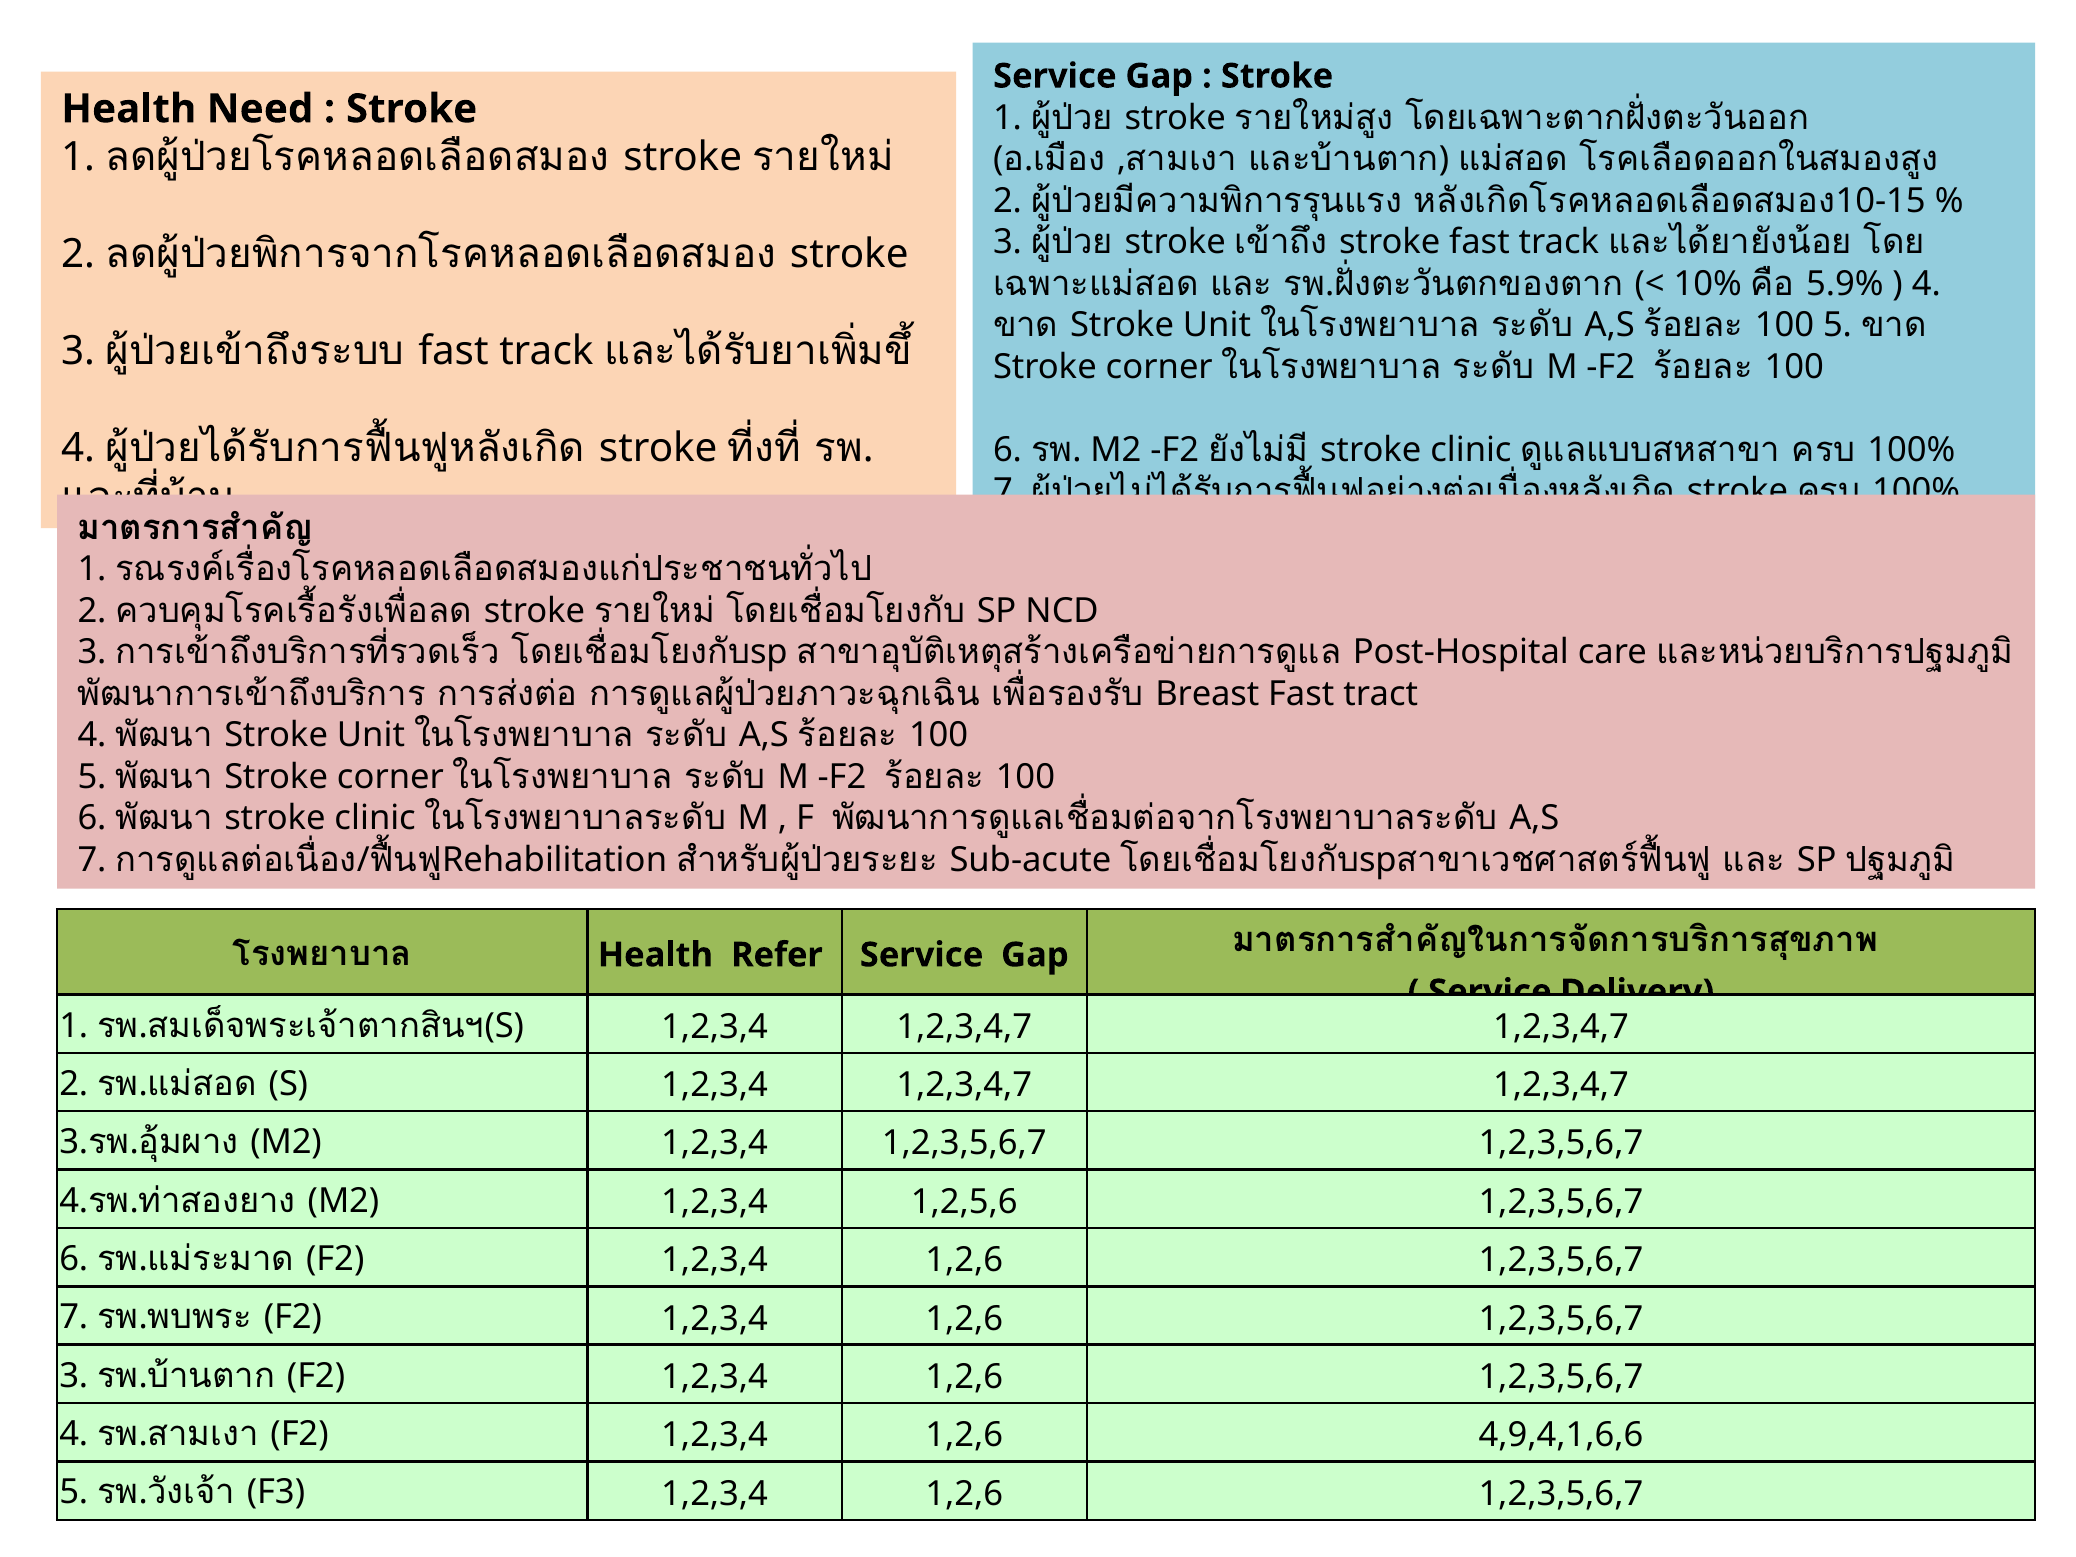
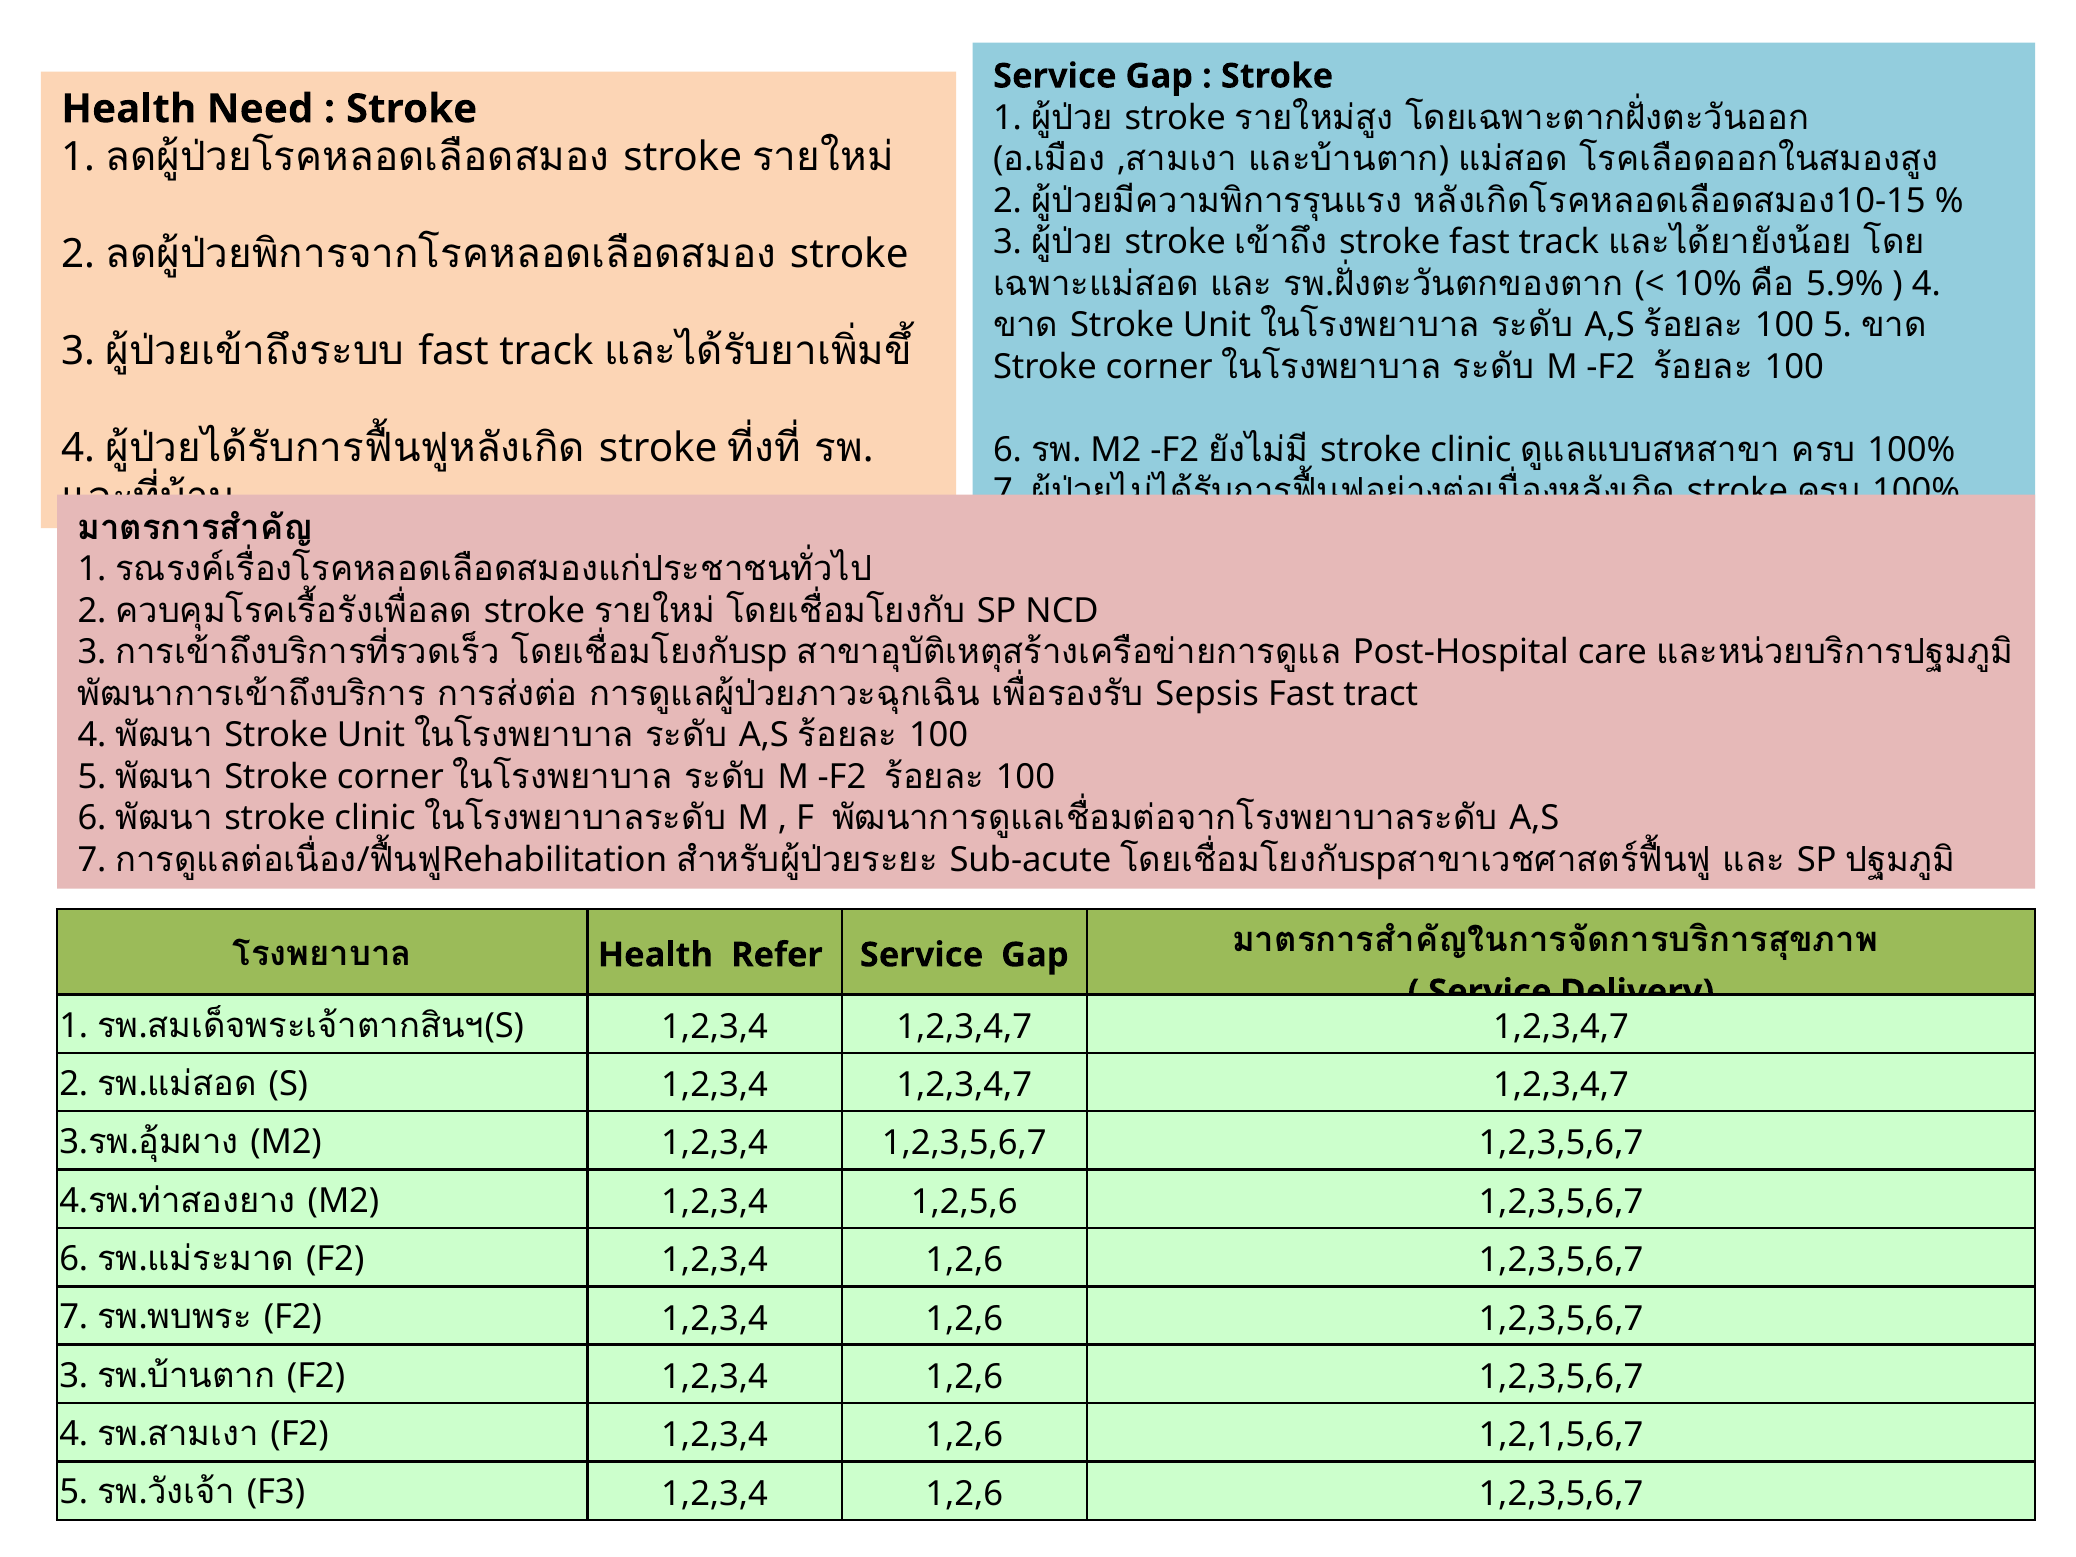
Breast: Breast -> Sepsis
4,9,4,1,6,6: 4,9,4,1,6,6 -> 1,2,1,5,6,7
